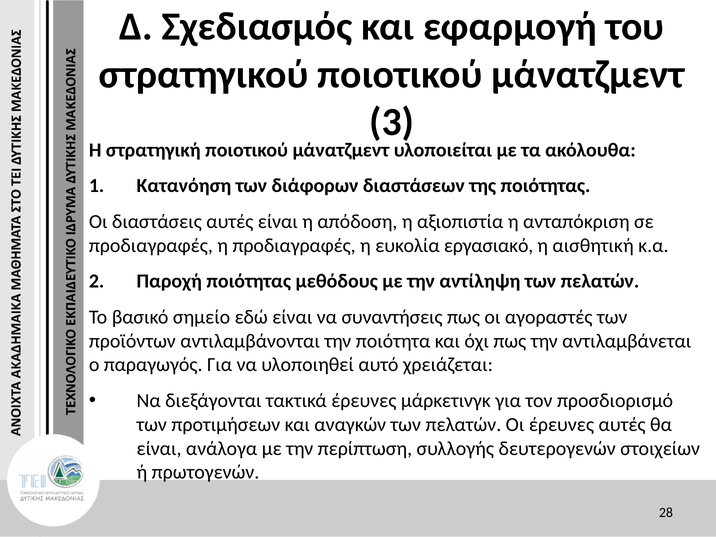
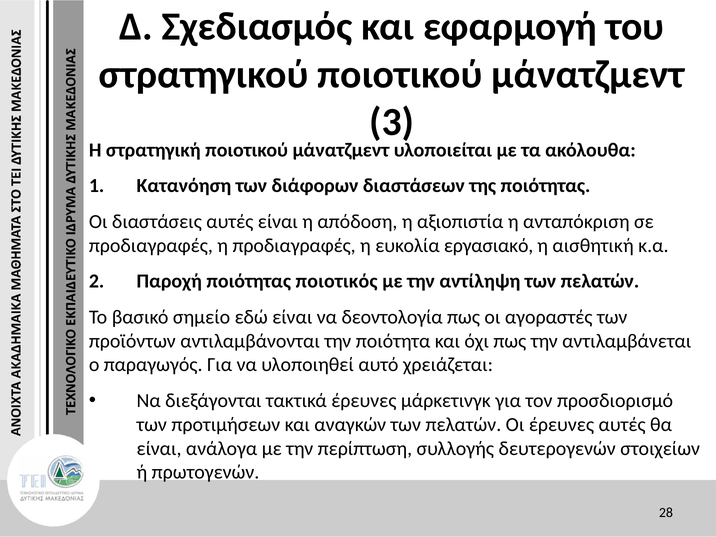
μεθόδους: μεθόδους -> ποιοτικός
συναντήσεις: συναντήσεις -> δεοντολογία
